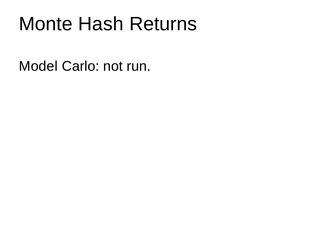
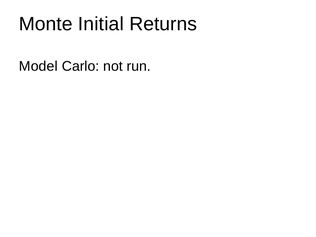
Hash: Hash -> Initial
